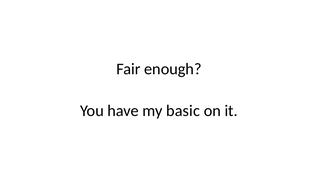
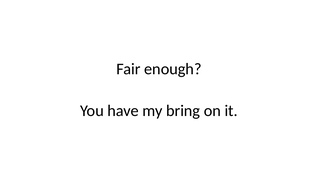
basic: basic -> bring
